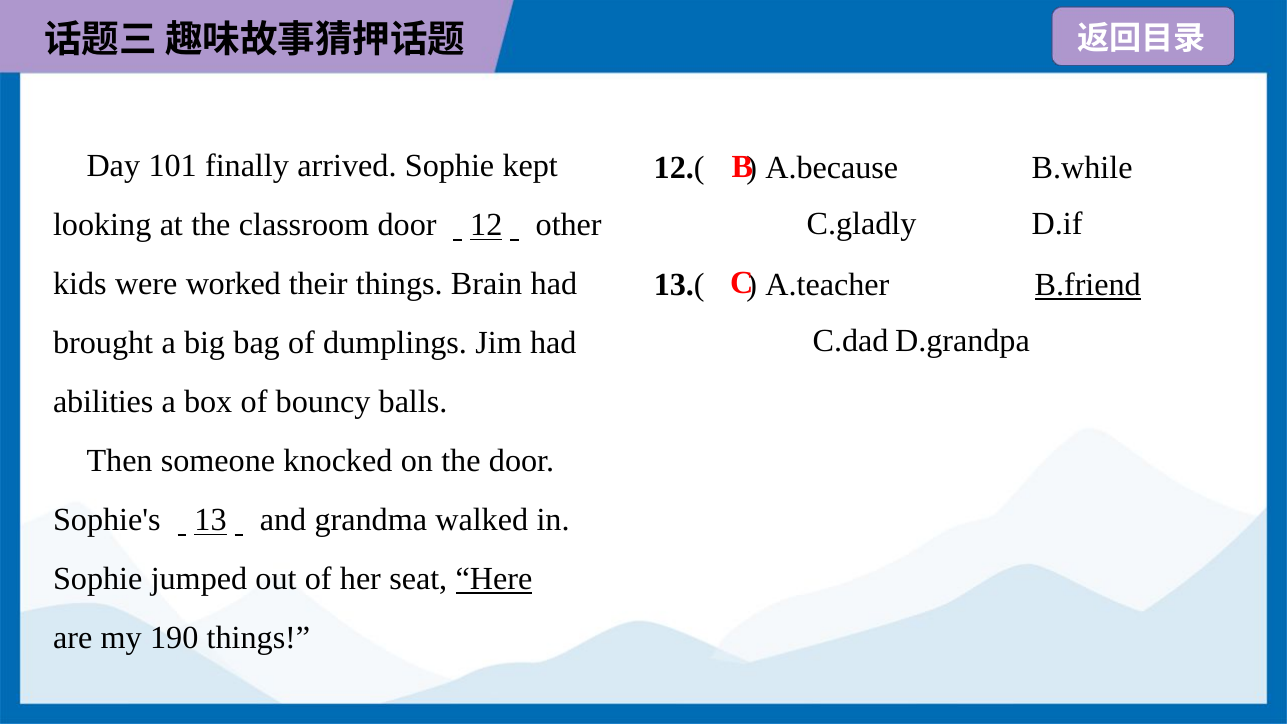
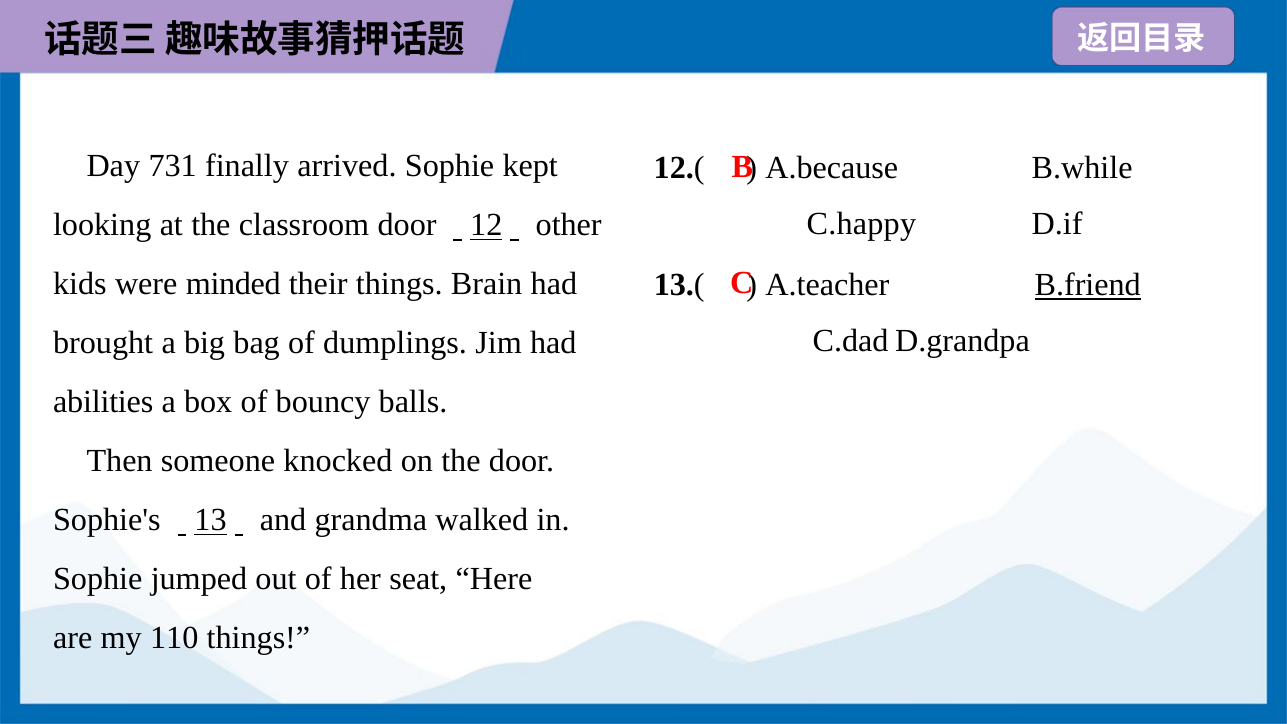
101: 101 -> 731
C.gladly: C.gladly -> C.happy
worked: worked -> minded
Here underline: present -> none
190: 190 -> 110
